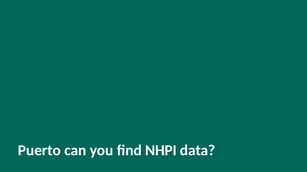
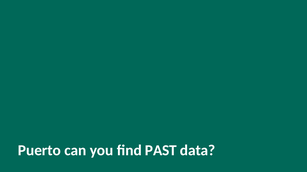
NHPI: NHPI -> PAST
